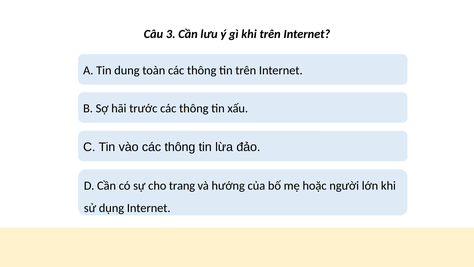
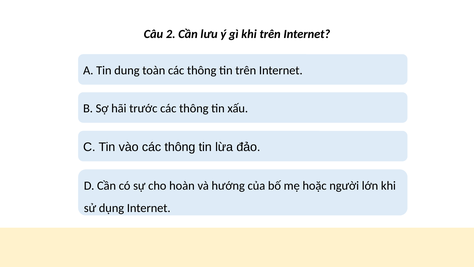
3: 3 -> 2
trang: trang -> hoàn
